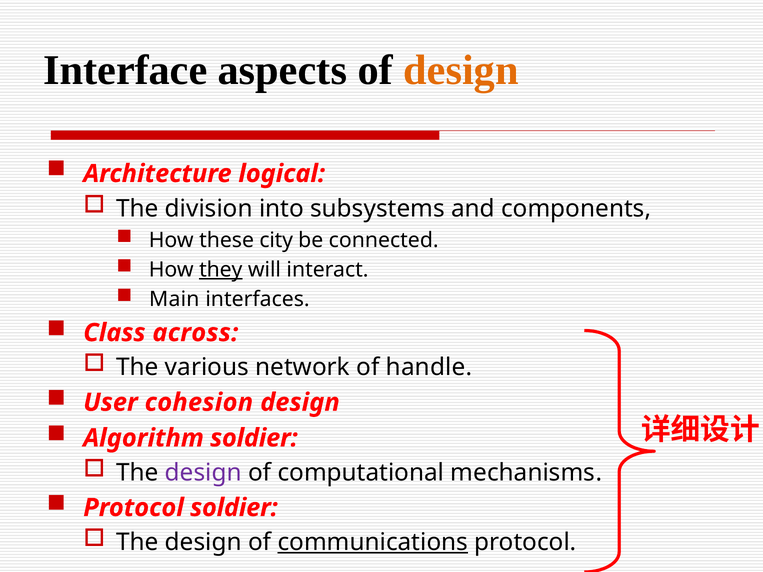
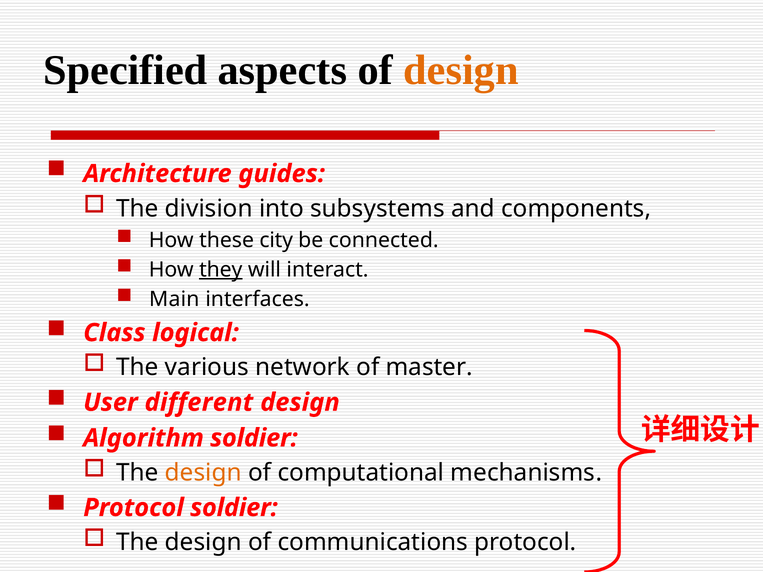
Interface: Interface -> Specified
logical: logical -> guides
across: across -> logical
handle: handle -> master
cohesion: cohesion -> different
design at (203, 473) colour: purple -> orange
communications underline: present -> none
